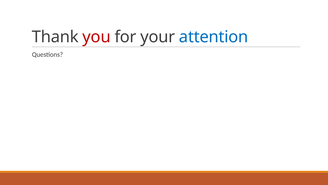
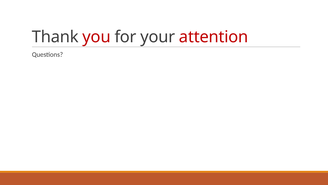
attention colour: blue -> red
